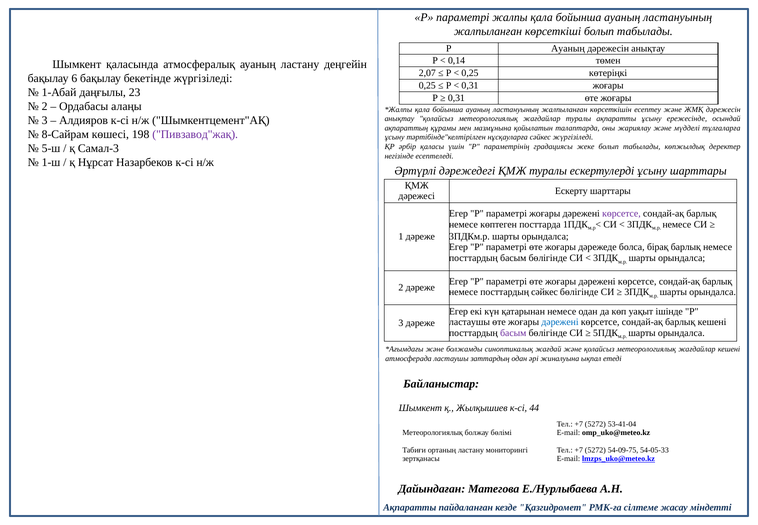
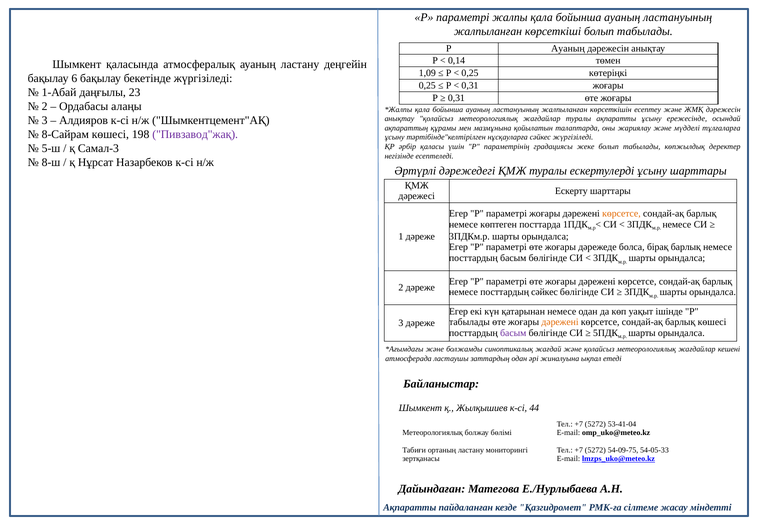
2,07: 2,07 -> 1,09
1-ш: 1-ш -> 8-ш
көрсетсе at (621, 213) colour: purple -> orange
ластаушы at (470, 322): ластаушы -> табылады
дәрежені at (560, 322) colour: blue -> orange
барлық кешені: кешені -> көшесі
